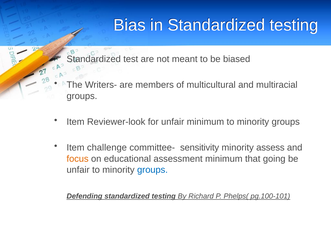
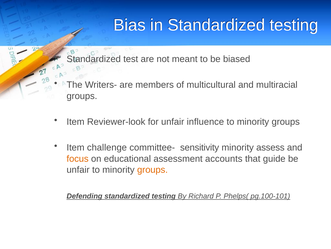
unfair minimum: minimum -> influence
assessment minimum: minimum -> accounts
going: going -> guide
groups at (152, 169) colour: blue -> orange
